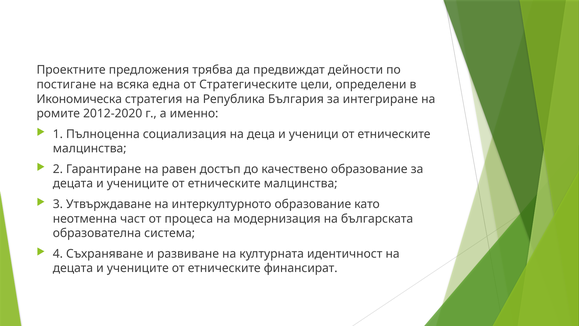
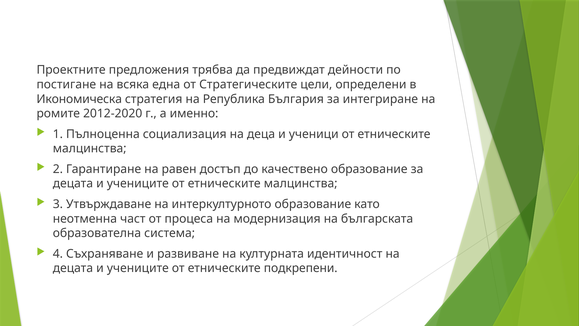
финансират: финансират -> подкрепени
